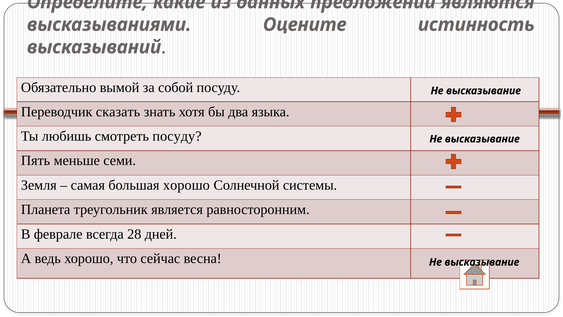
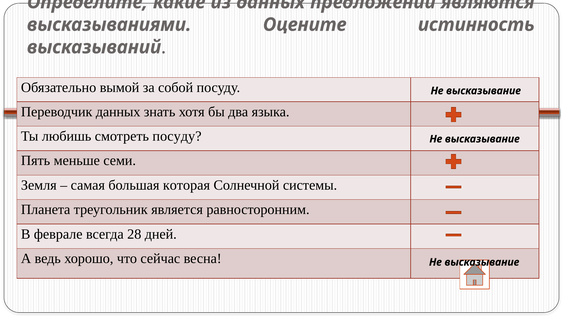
Переводчик сказать: сказать -> данных
большая хорошо: хорошо -> которая
